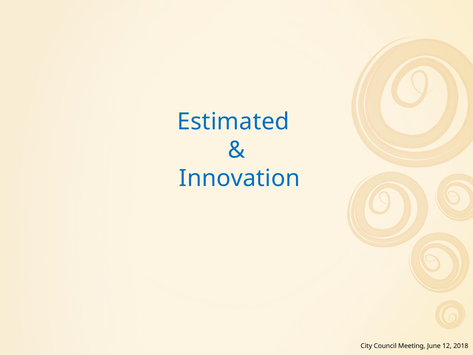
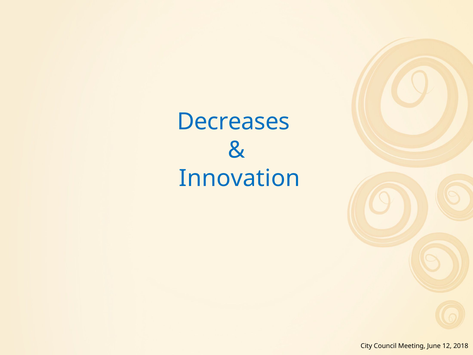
Estimated: Estimated -> Decreases
